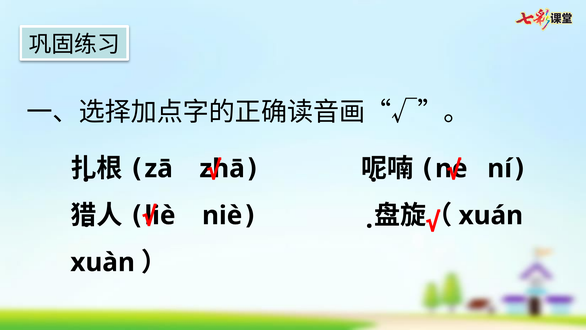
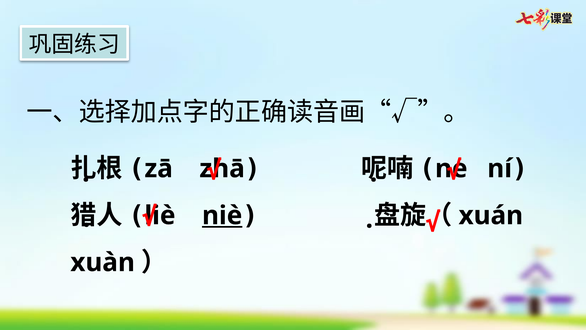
niè underline: none -> present
